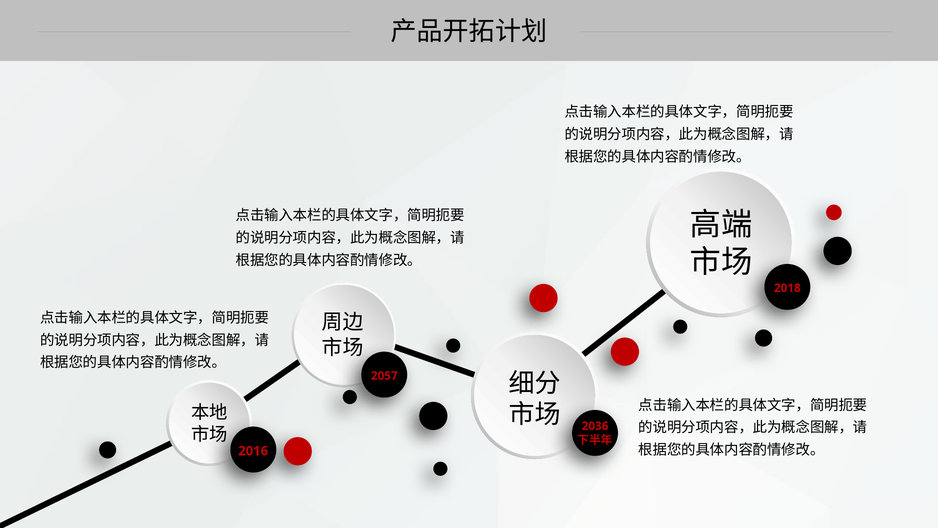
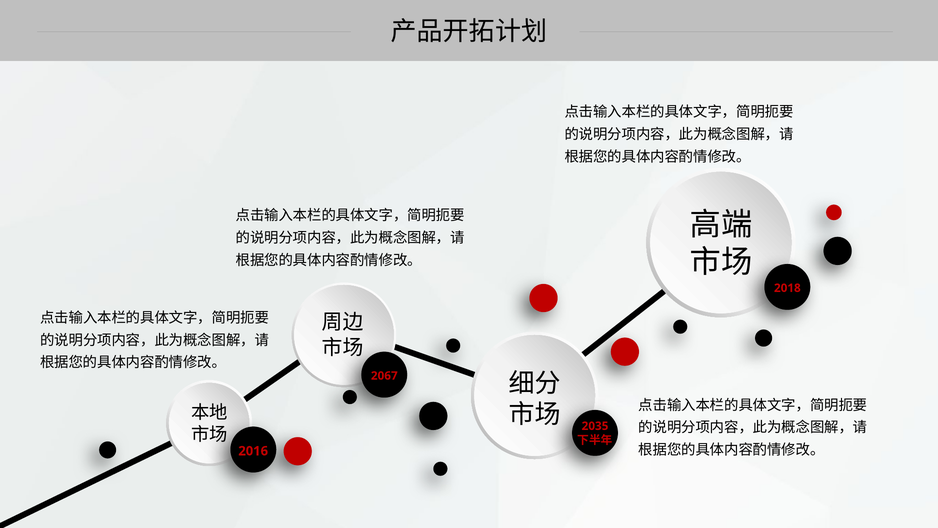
2057: 2057 -> 2067
2036: 2036 -> 2035
